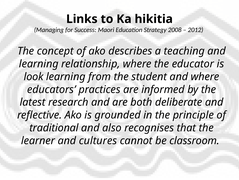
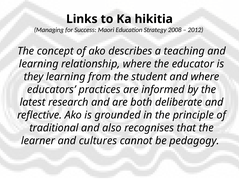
look: look -> they
classroom: classroom -> pedagogy
